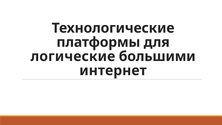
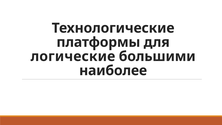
интернет: интернет -> наиболее
